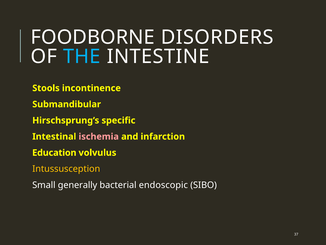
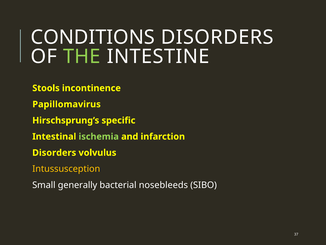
FOODBORNE: FOODBORNE -> CONDITIONS
THE colour: light blue -> light green
Submandibular: Submandibular -> Papillomavirus
ischemia colour: pink -> light green
Education at (54, 152): Education -> Disorders
endoscopic: endoscopic -> nosebleeds
